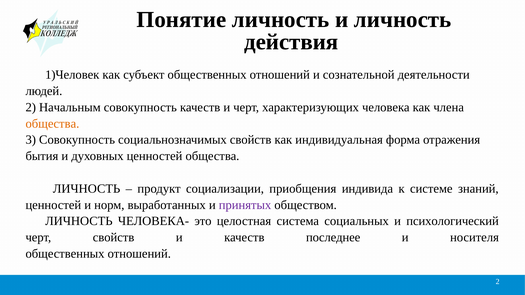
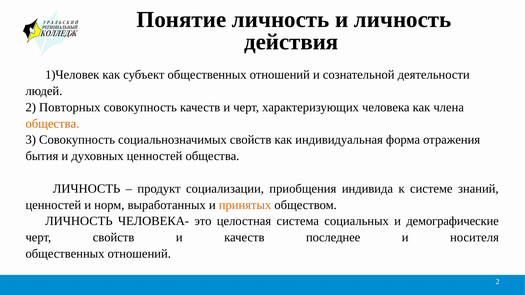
Начальным: Начальным -> Повторных
принятых colour: purple -> orange
психологический: психологический -> демографические
